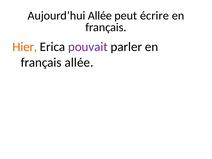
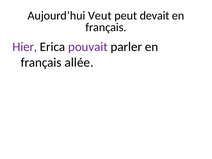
Aujourd’hui Allée: Allée -> Veut
écrire: écrire -> devait
Hier colour: orange -> purple
